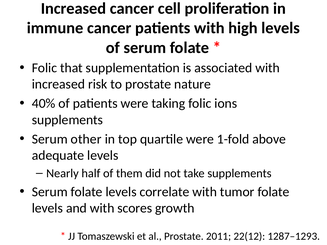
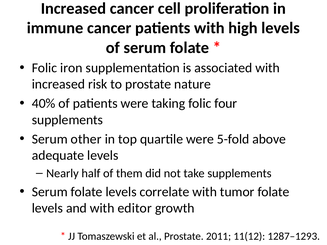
that: that -> iron
ions: ions -> four
1-fold: 1-fold -> 5-fold
scores: scores -> editor
22(12: 22(12 -> 11(12
